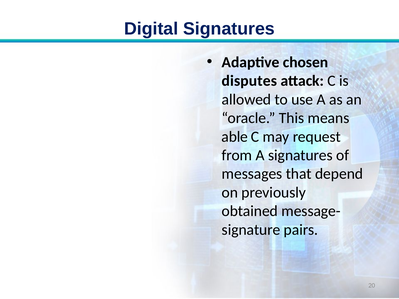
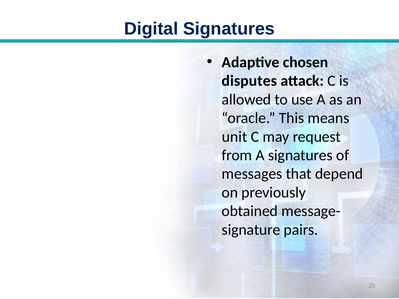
able: able -> unit
